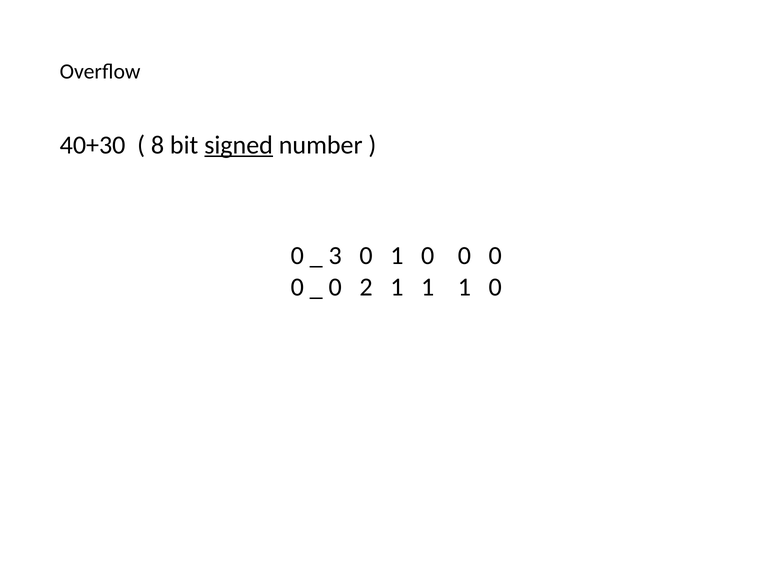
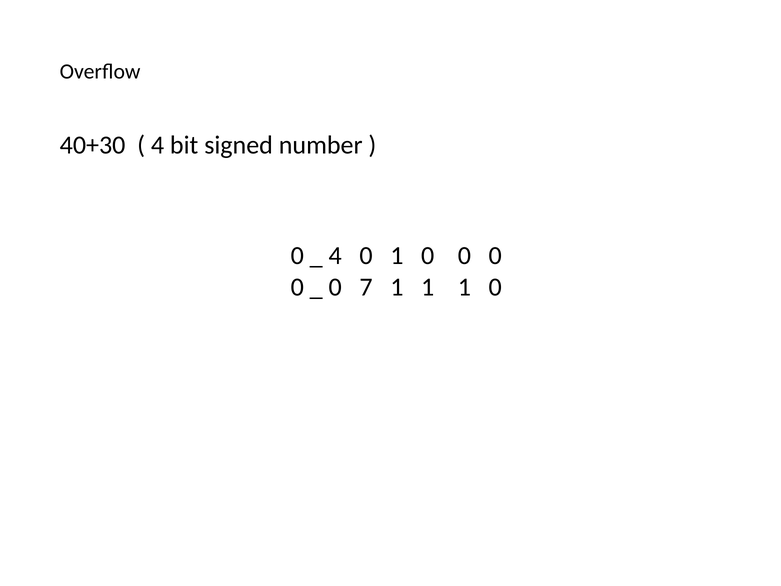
8 at (158, 145): 8 -> 4
signed underline: present -> none
3 at (335, 256): 3 -> 4
2: 2 -> 7
